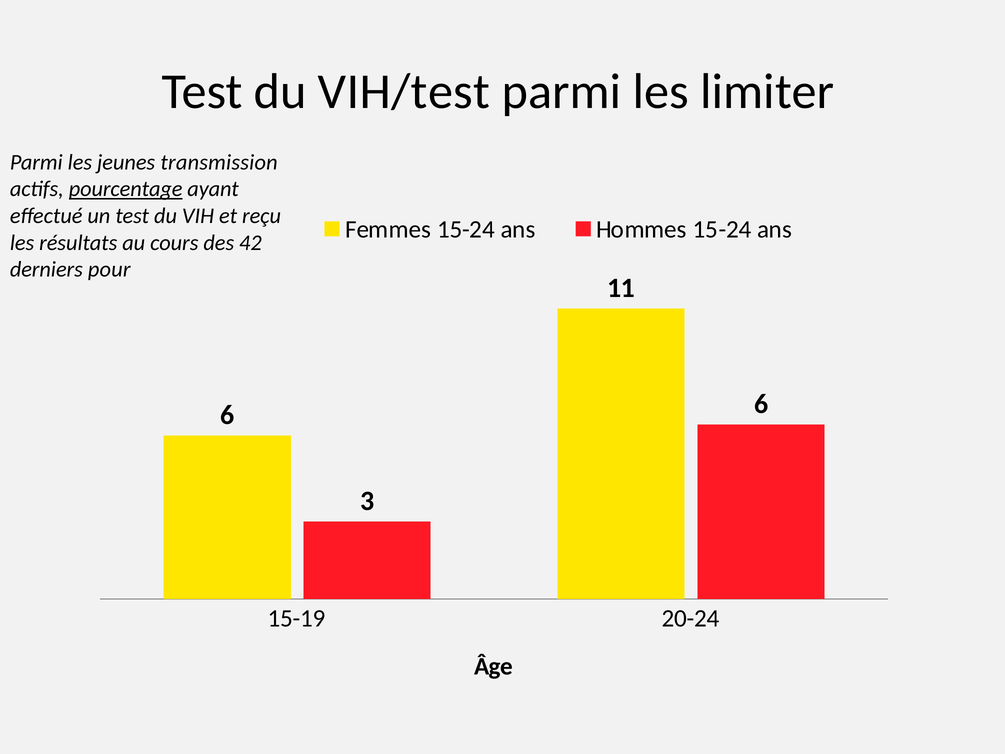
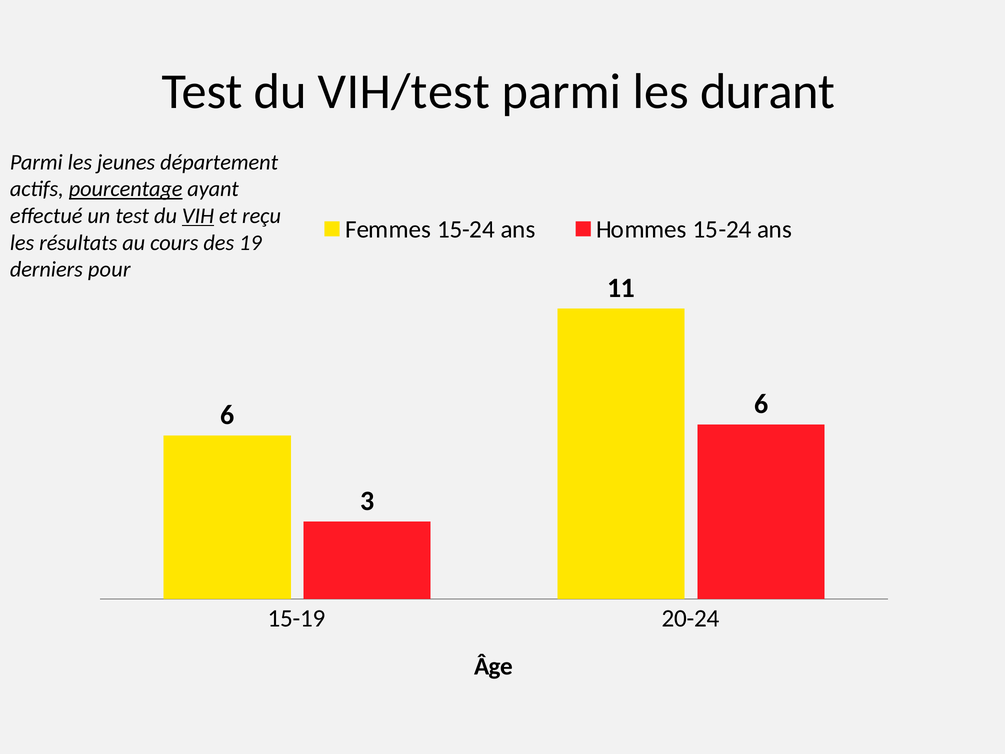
limiter: limiter -> durant
transmission: transmission -> département
VIH underline: none -> present
42: 42 -> 19
